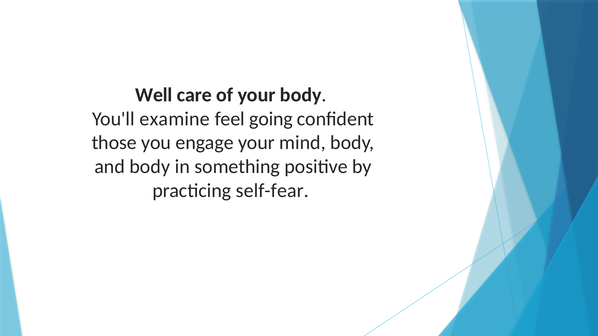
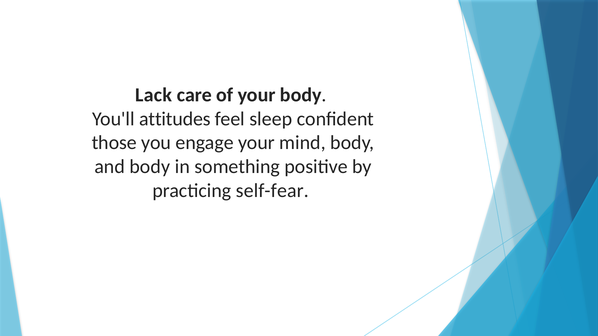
Well: Well -> Lack
examine: examine -> attitudes
going: going -> sleep
